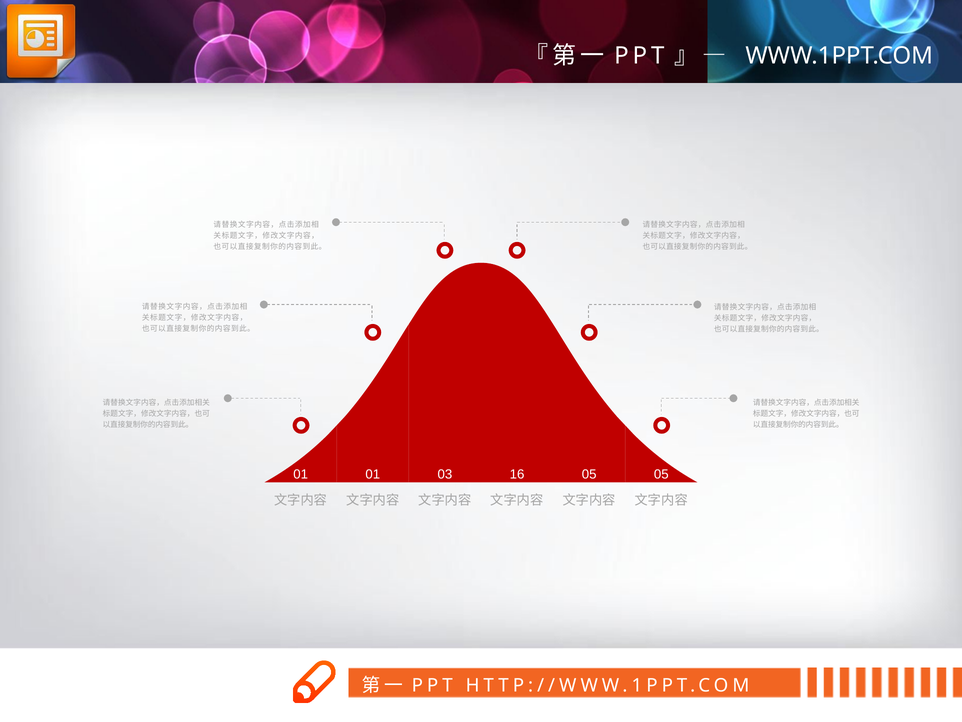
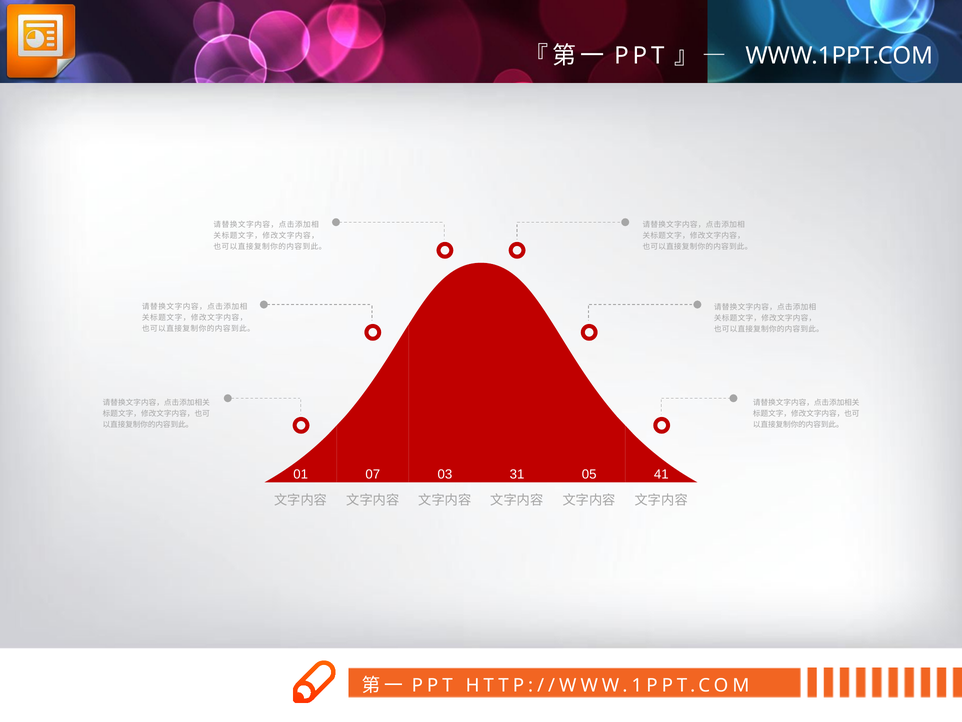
01 01: 01 -> 07
16: 16 -> 31
05 05: 05 -> 41
